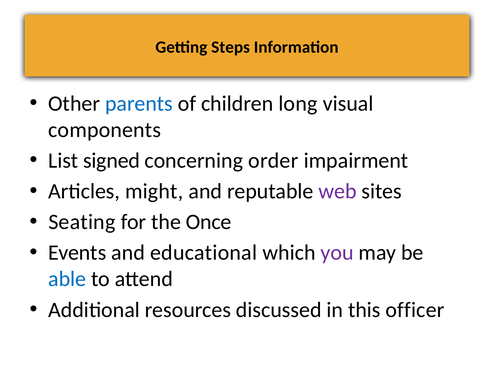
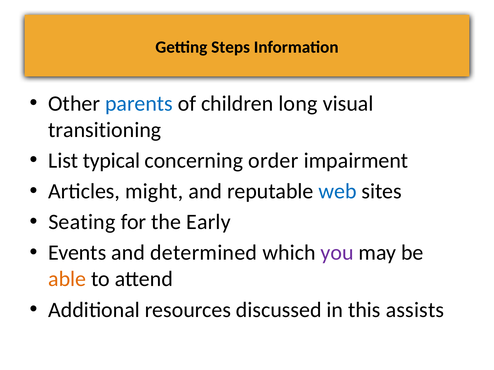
components: components -> transitioning
signed: signed -> typical
web colour: purple -> blue
Once: Once -> Early
educational: educational -> determined
able colour: blue -> orange
officer: officer -> assists
